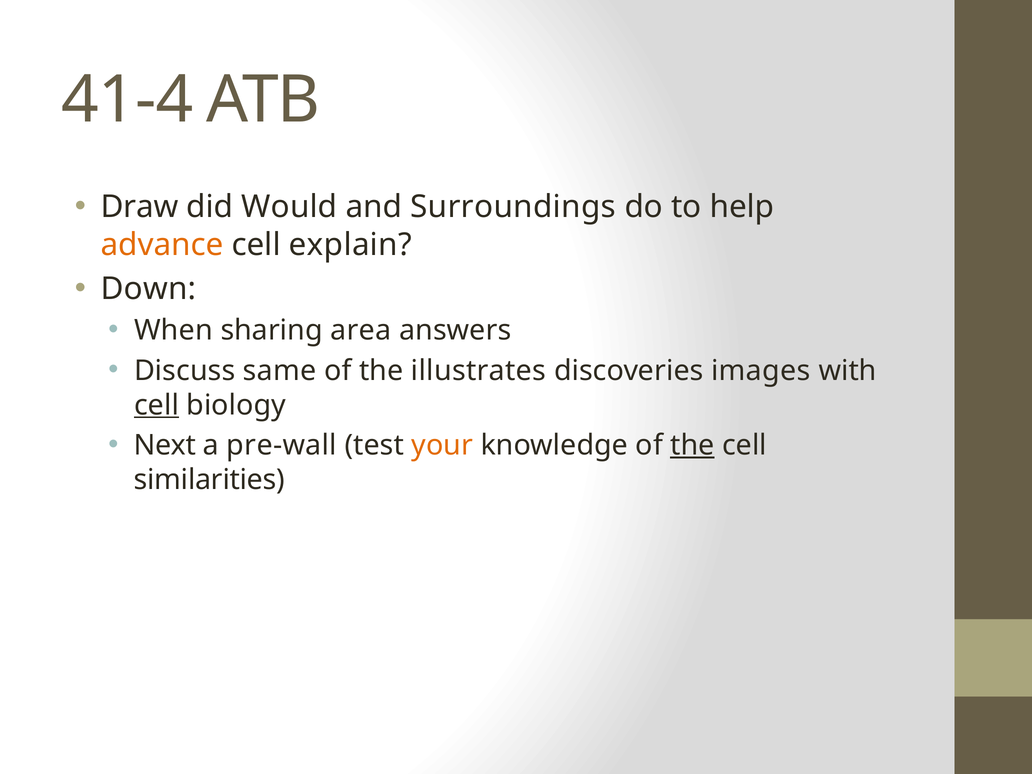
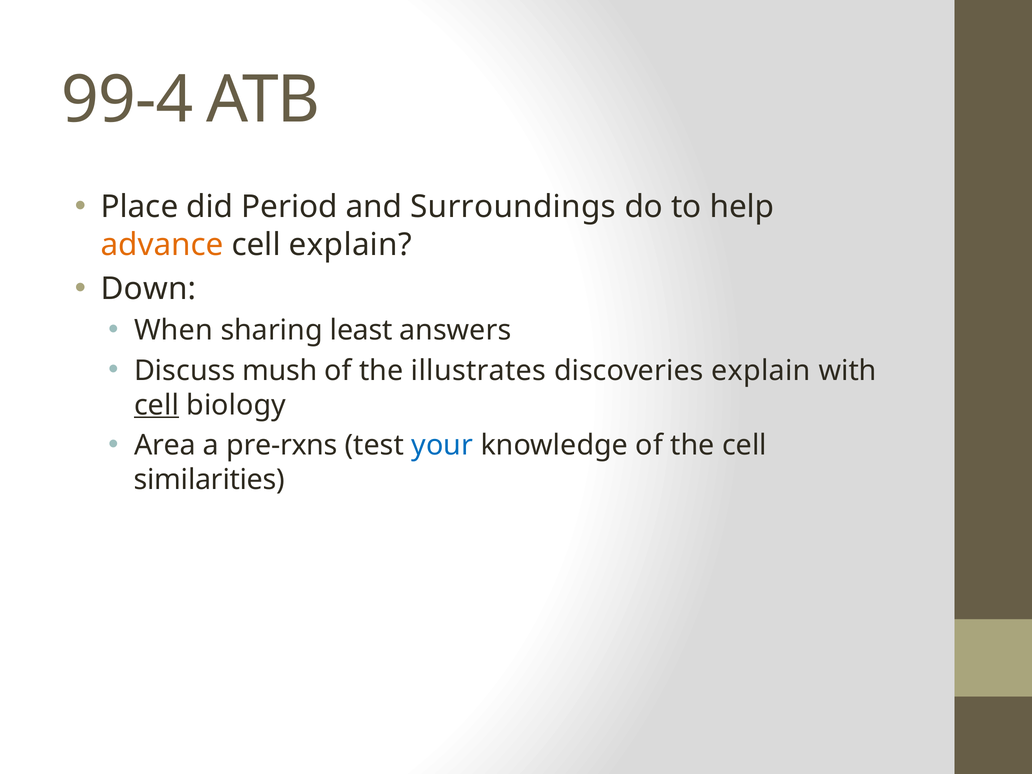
41-4: 41-4 -> 99-4
Draw: Draw -> Place
Would: Would -> Period
area: area -> least
same: same -> mush
discoveries images: images -> explain
Next: Next -> Area
pre-wall: pre-wall -> pre-rxns
your colour: orange -> blue
the at (692, 445) underline: present -> none
